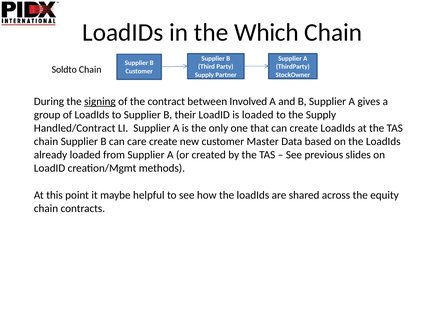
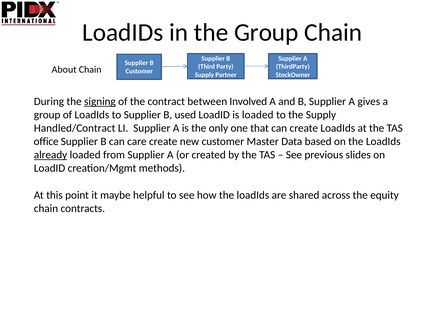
the Which: Which -> Group
Soldto: Soldto -> About
their: their -> used
chain at (46, 141): chain -> office
already underline: none -> present
